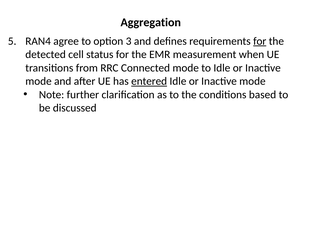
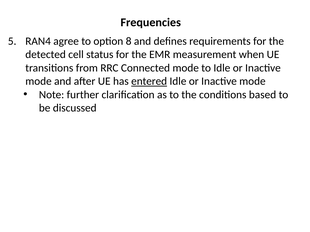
Aggregation: Aggregation -> Frequencies
3: 3 -> 8
for at (260, 41) underline: present -> none
